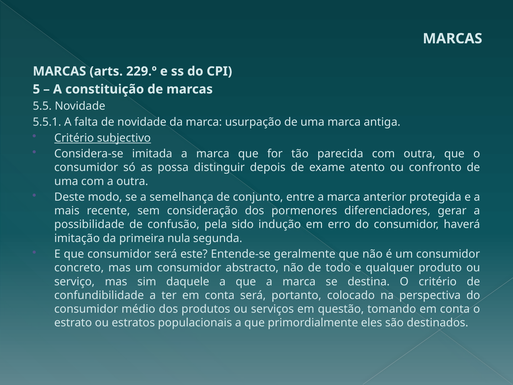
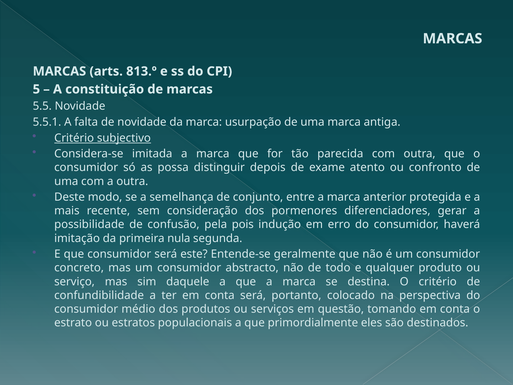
229.º: 229.º -> 813.º
sido: sido -> pois
